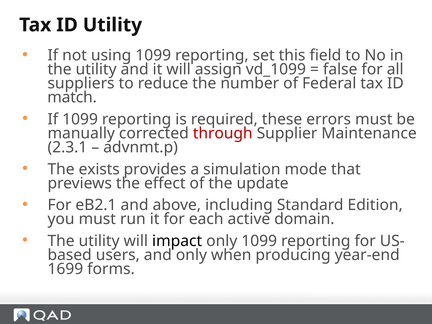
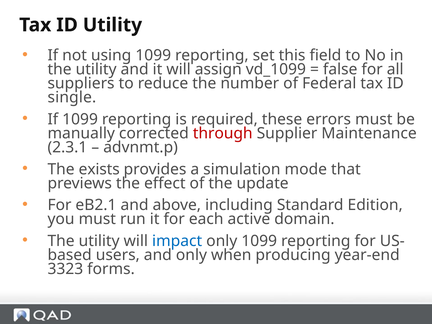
match: match -> single
impact colour: black -> blue
1699: 1699 -> 3323
